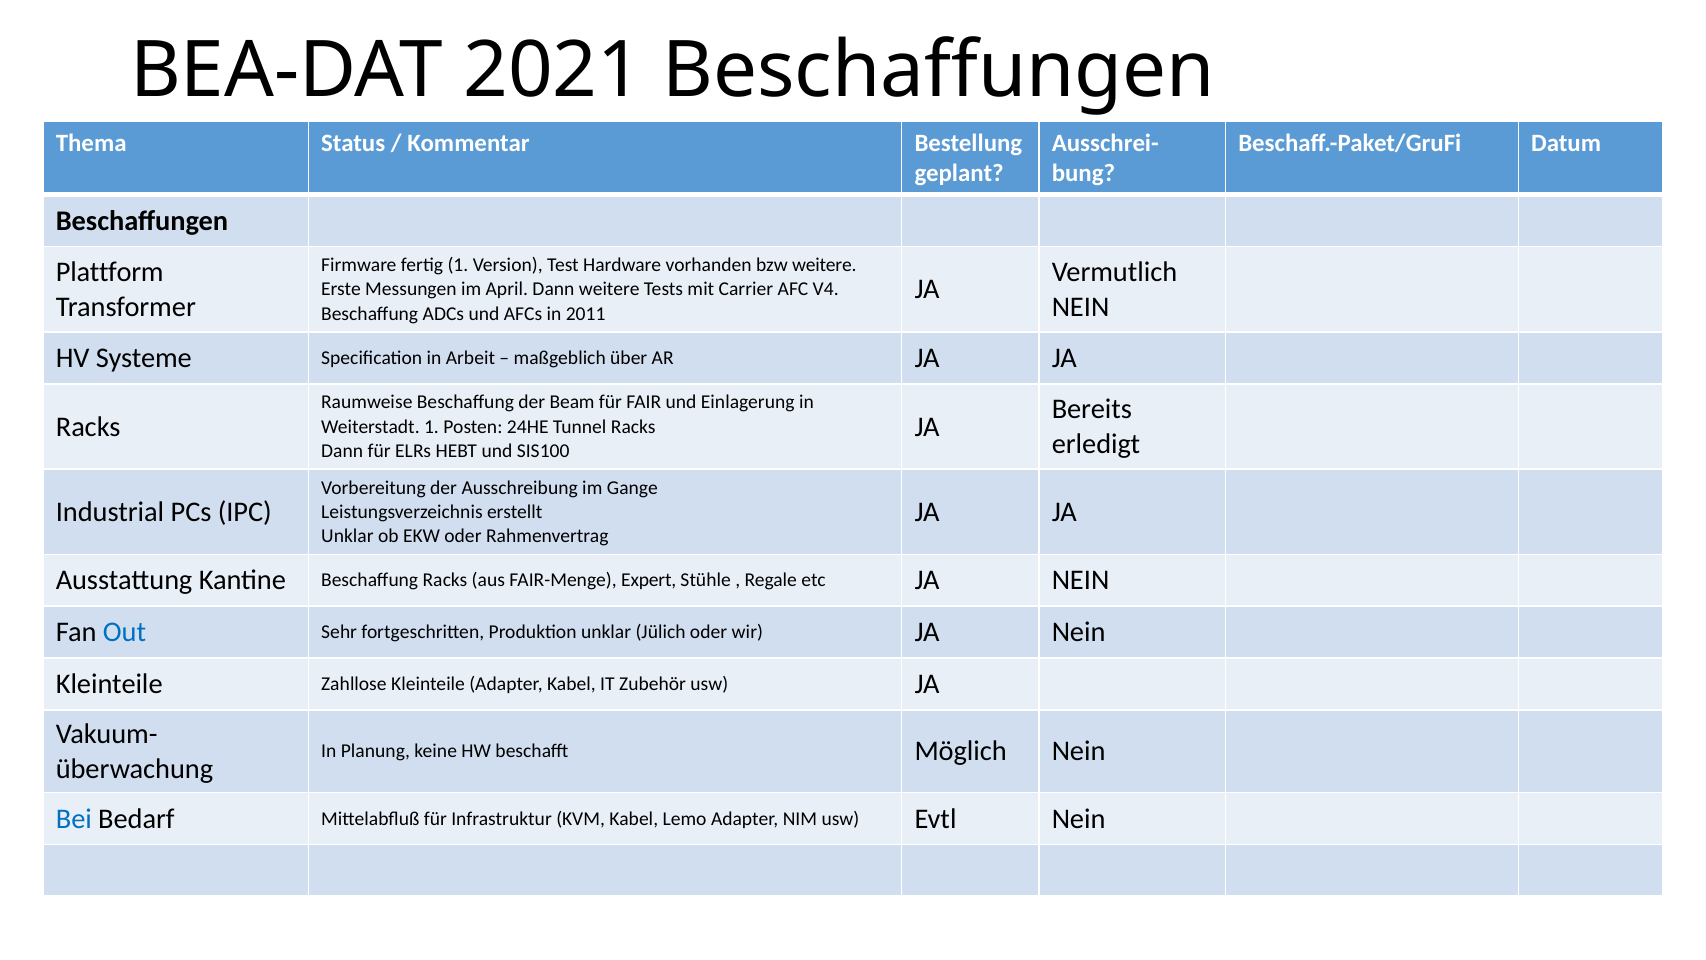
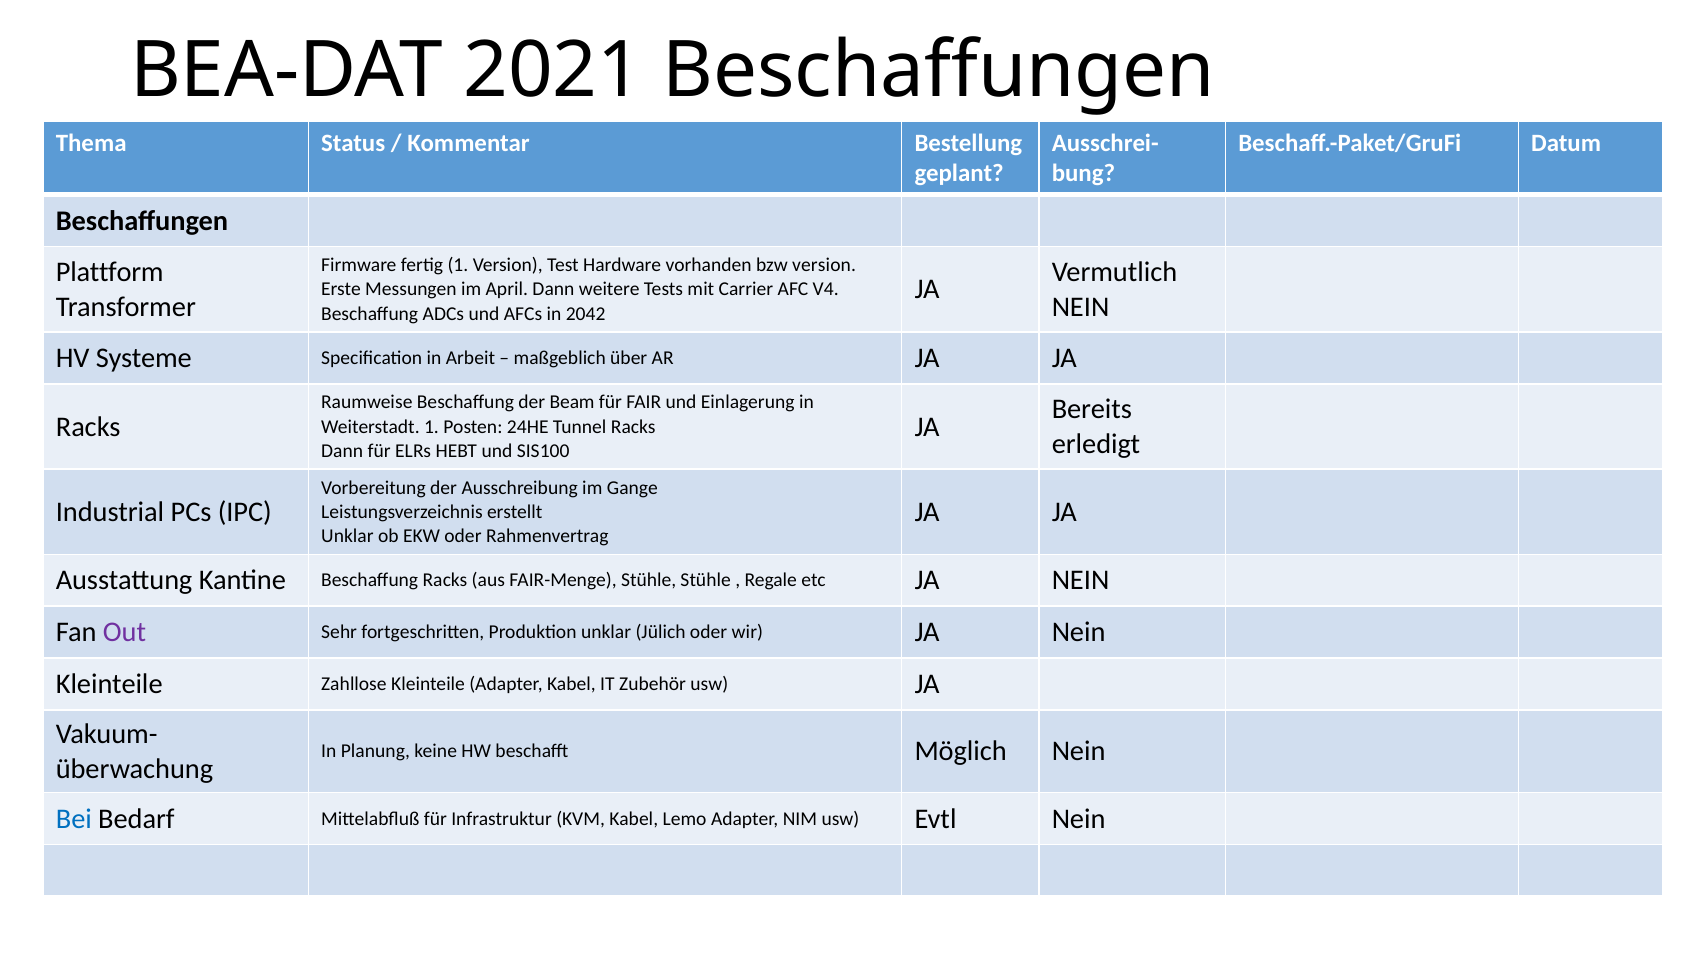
bzw weitere: weitere -> version
2011: 2011 -> 2042
FAIR-Menge Expert: Expert -> Stühle
Out colour: blue -> purple
